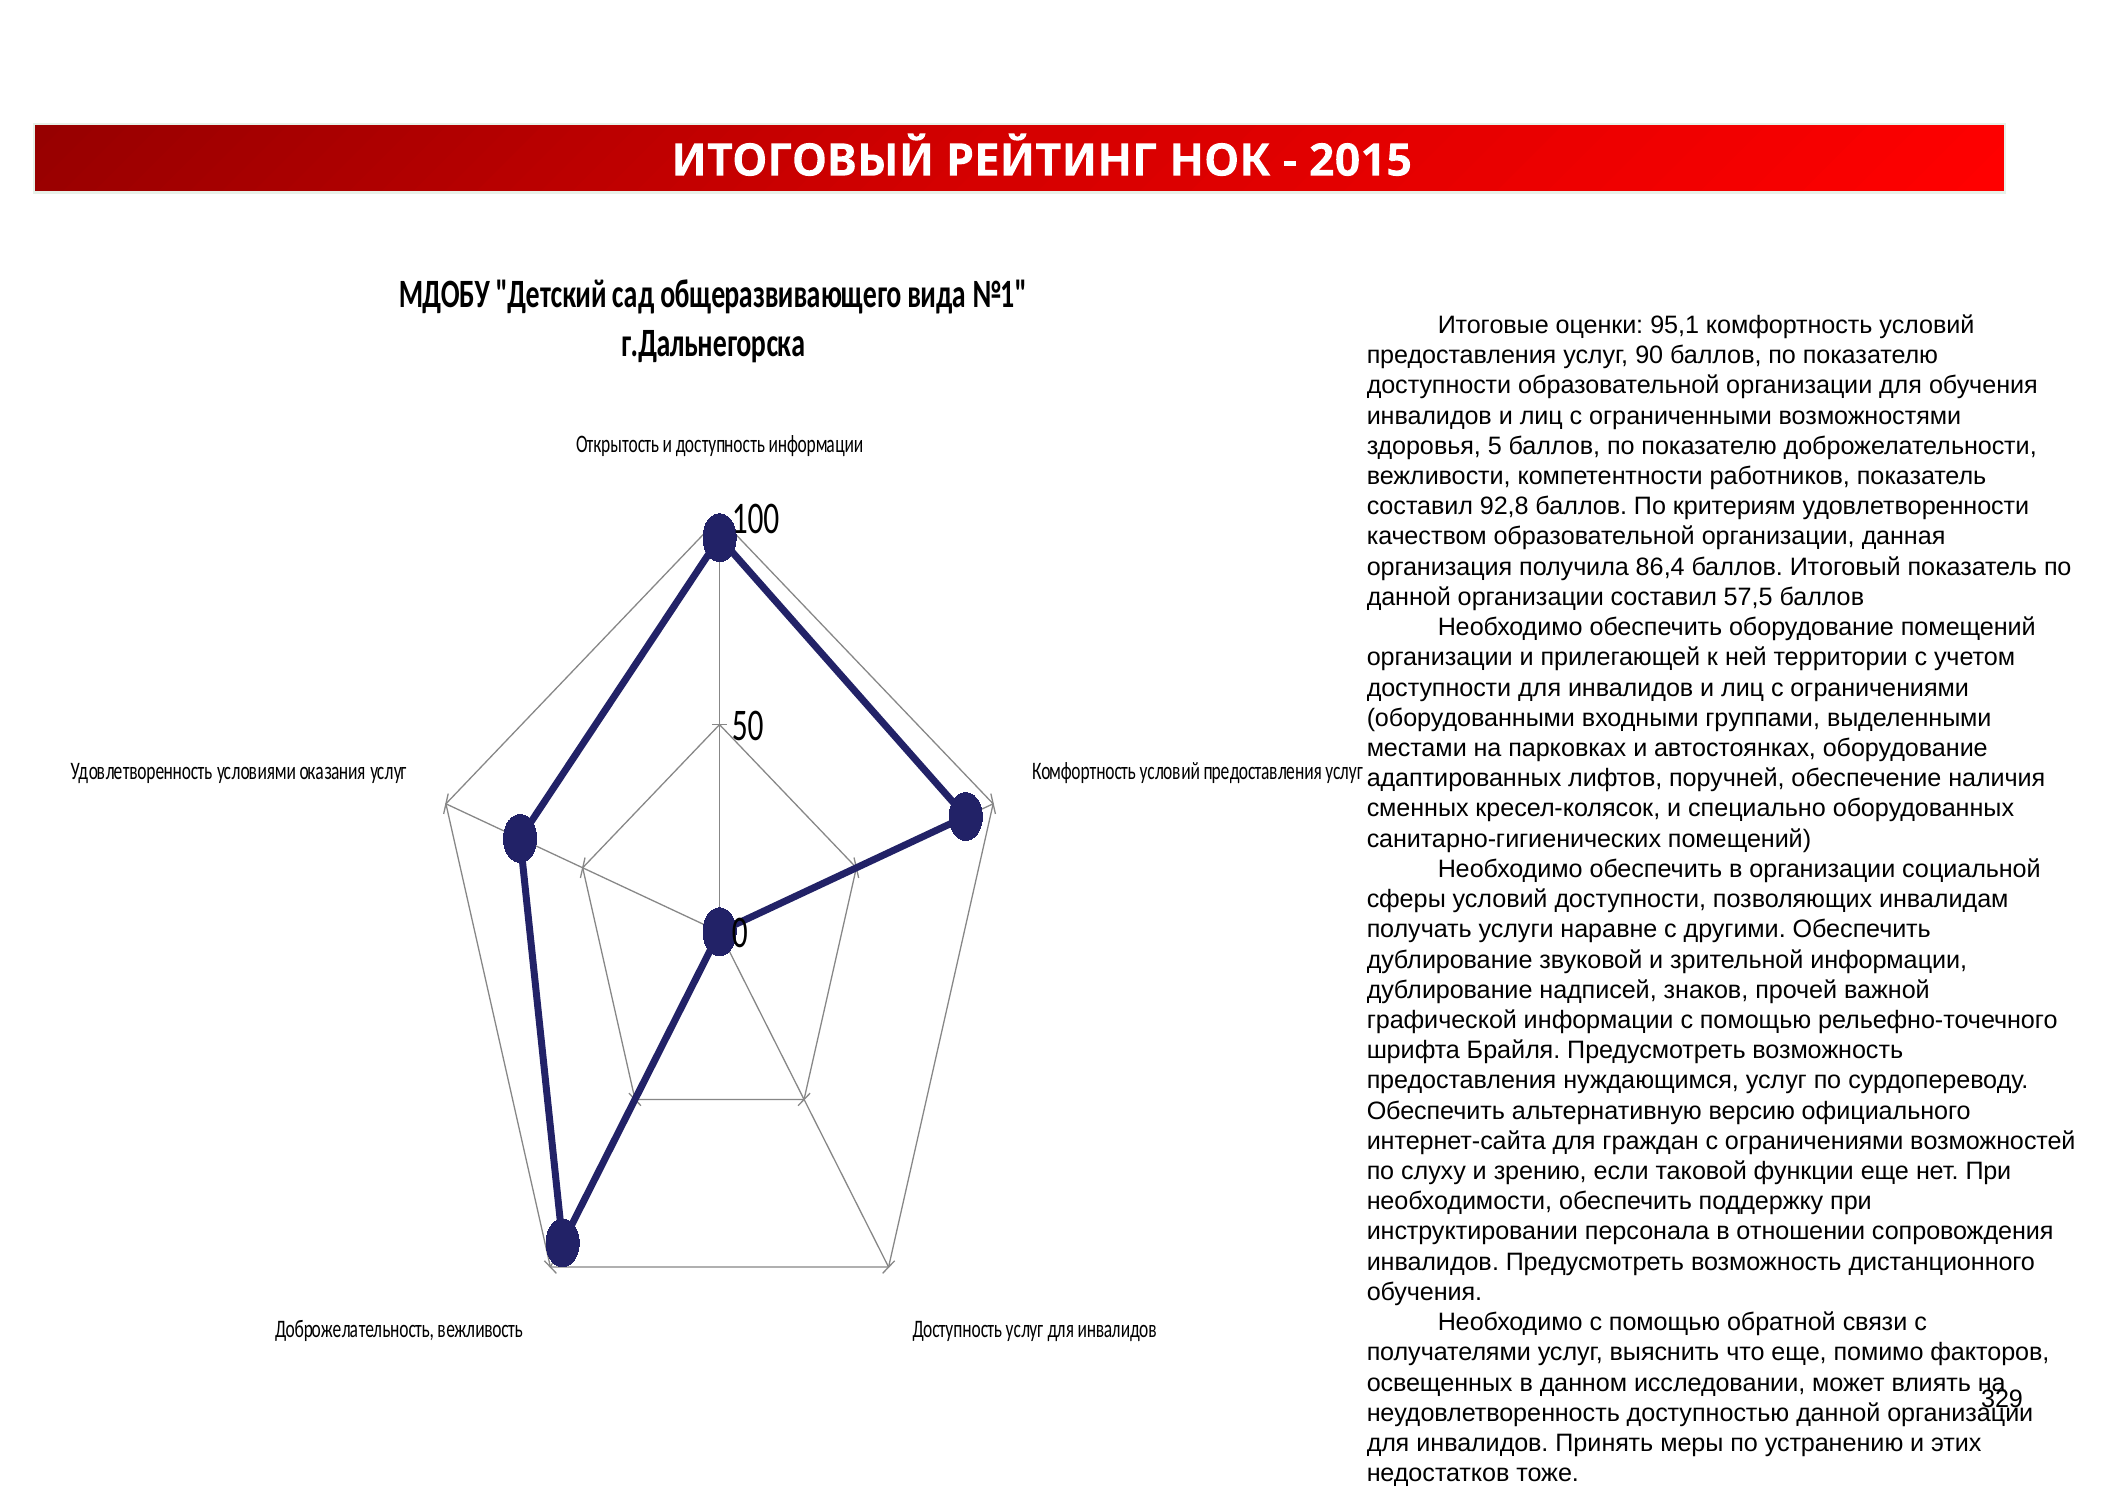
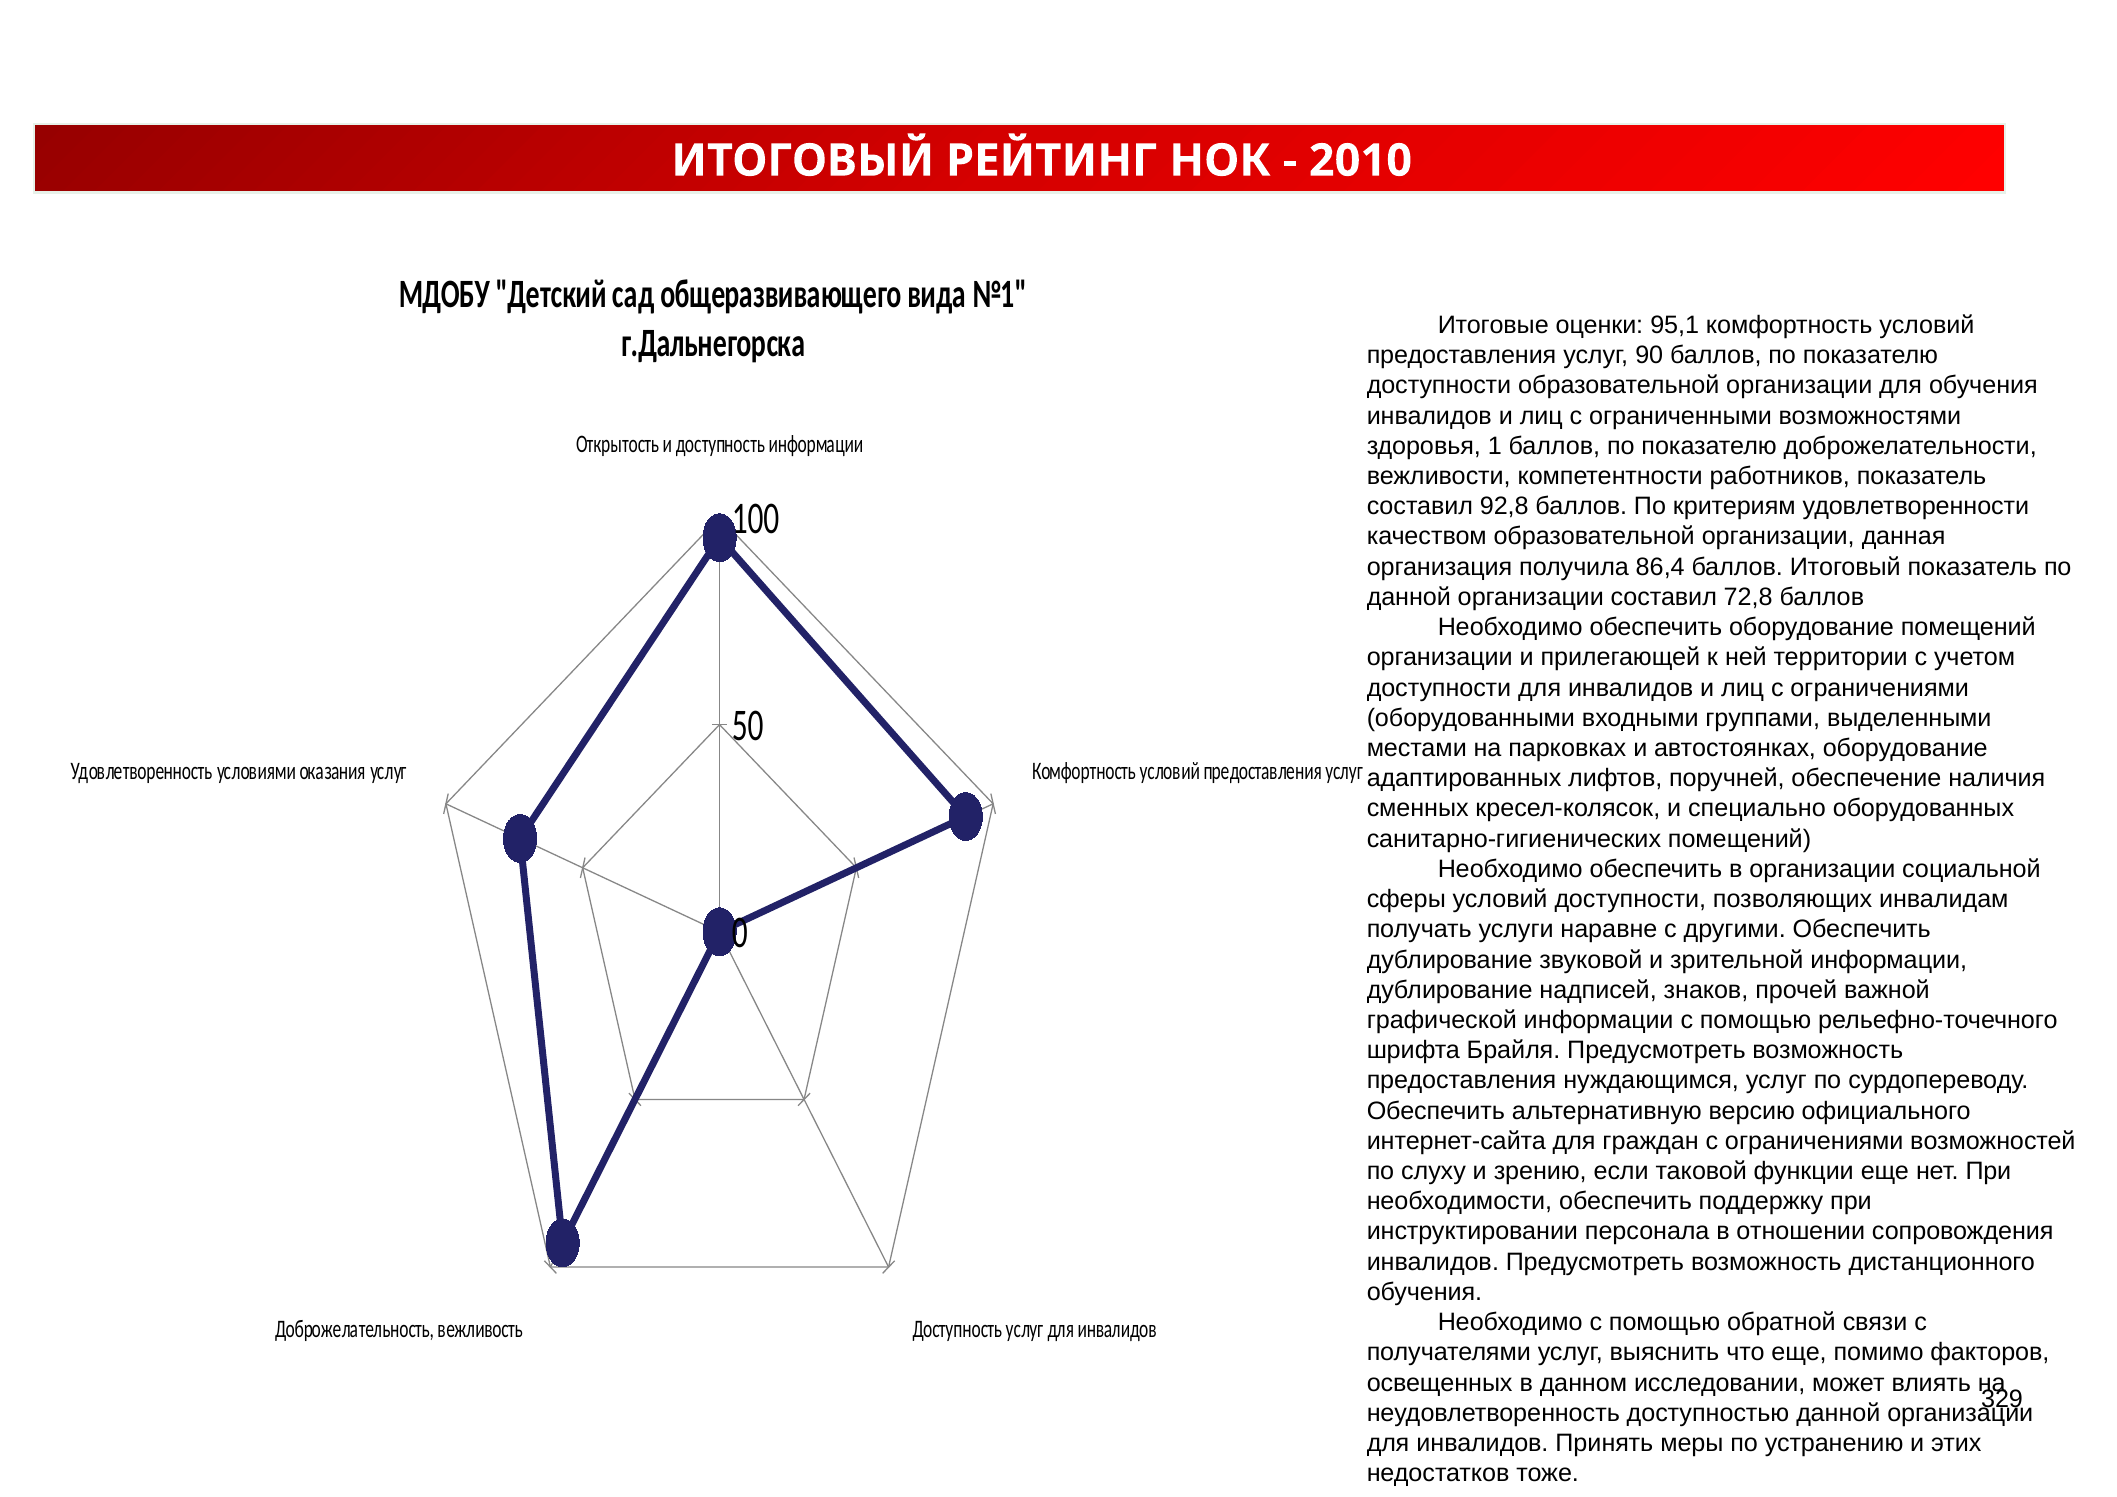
2015: 2015 -> 2010
5: 5 -> 1
57,5: 57,5 -> 72,8
